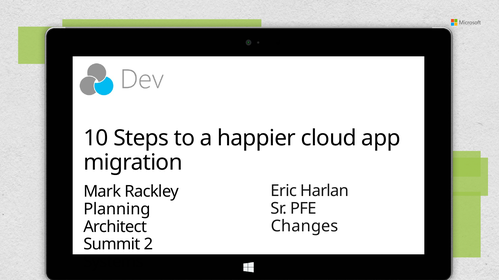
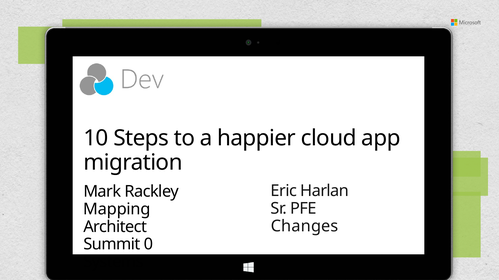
Planning: Planning -> Mapping
2: 2 -> 0
